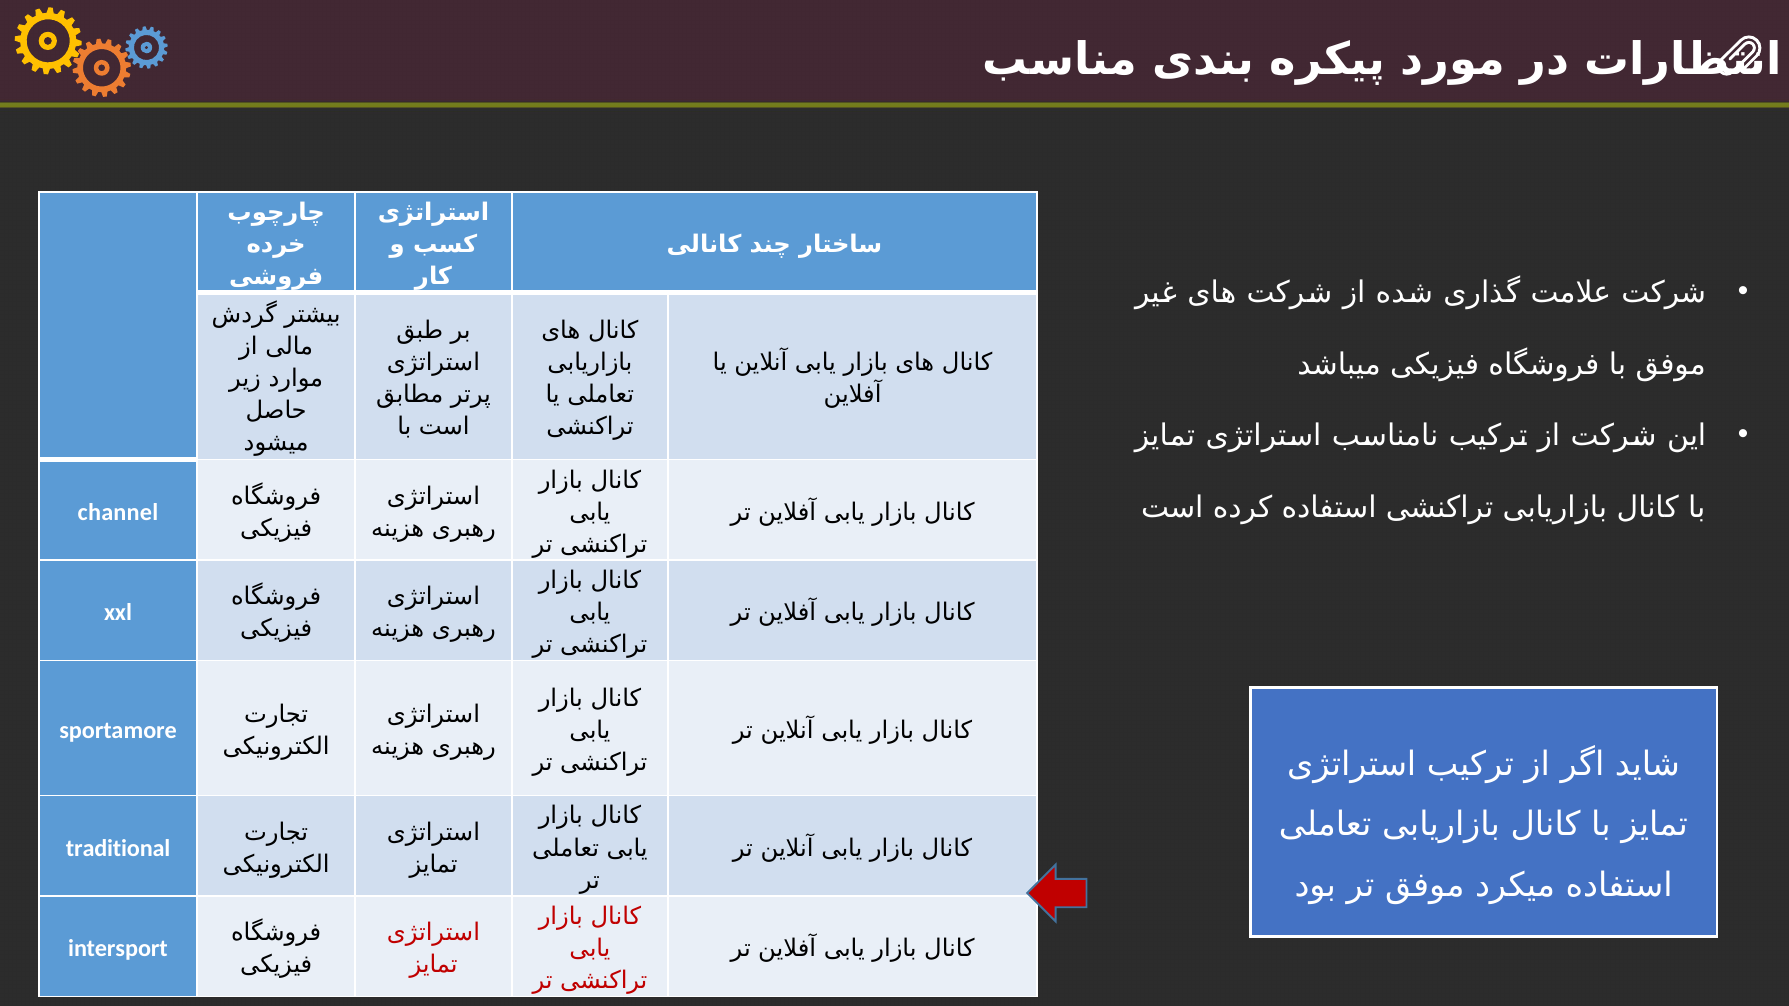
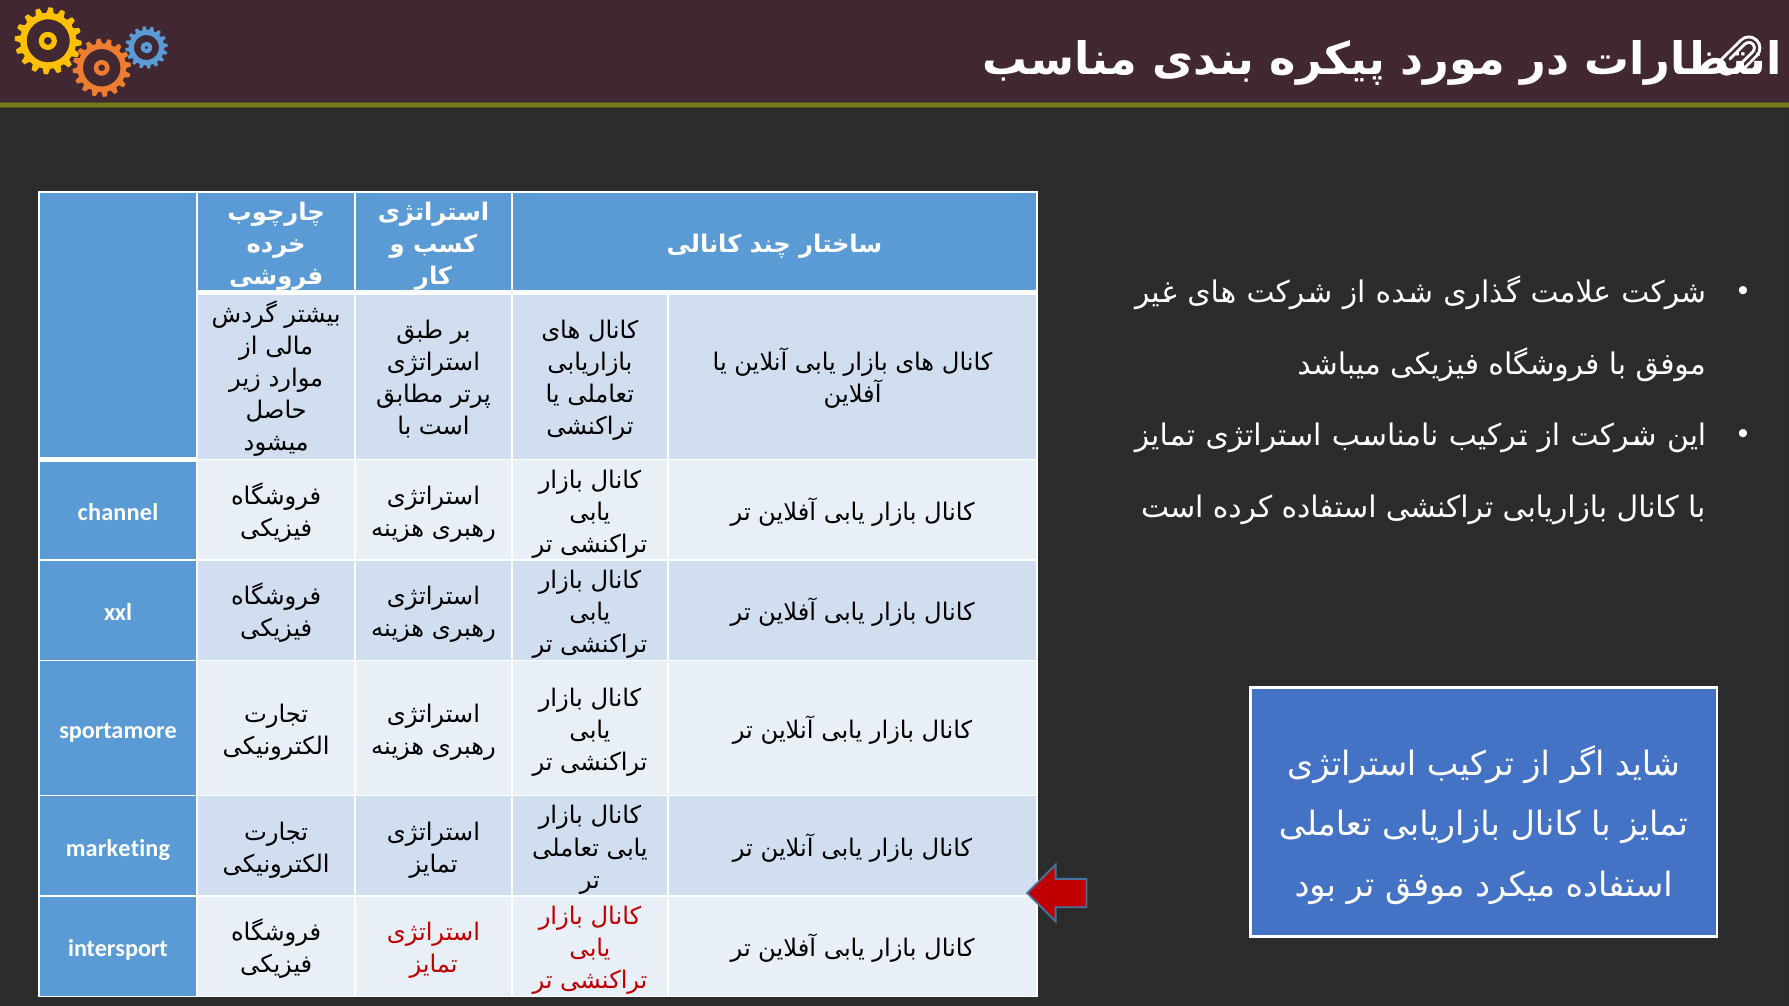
traditional: traditional -> marketing
